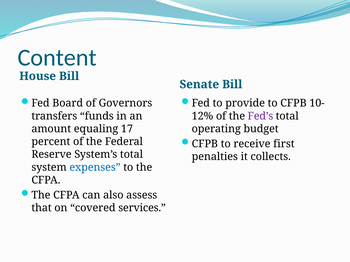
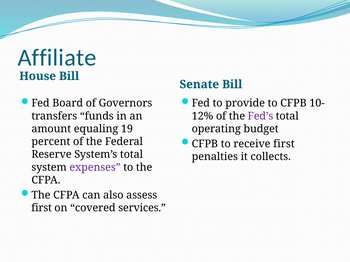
Content: Content -> Affiliate
17: 17 -> 19
expenses colour: blue -> purple
that at (42, 208): that -> first
